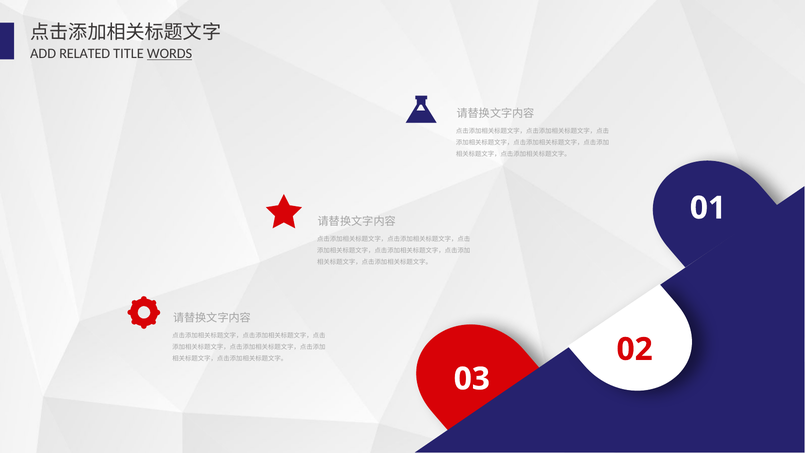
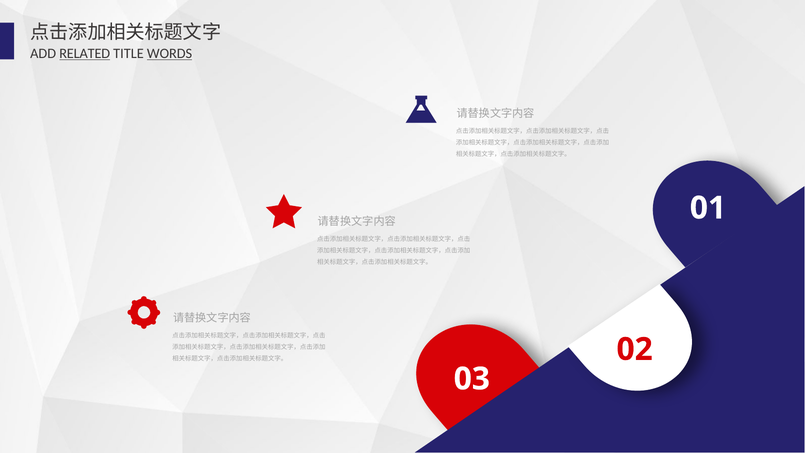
RELATED underline: none -> present
